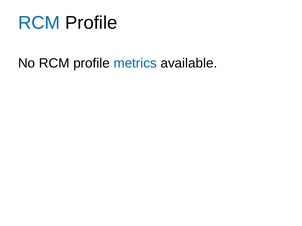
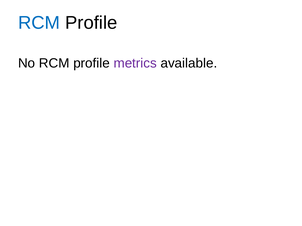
metrics colour: blue -> purple
